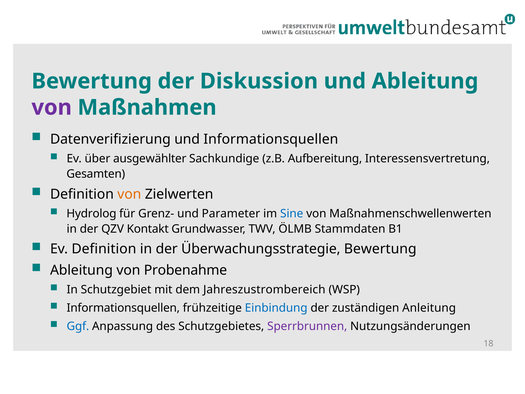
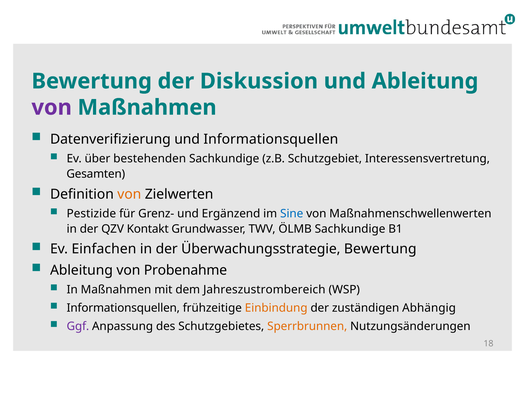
ausgewählter: ausgewählter -> bestehenden
Aufbereitung: Aufbereitung -> Schutzgebiet
Hydrolog: Hydrolog -> Pestizide
Parameter: Parameter -> Ergänzend
ÖLMB Stammdaten: Stammdaten -> Sachkundige
Ev Definition: Definition -> Einfachen
In Schutzgebiet: Schutzgebiet -> Maßnahmen
Einbindung colour: blue -> orange
Anleitung: Anleitung -> Abhängig
Ggf colour: blue -> purple
Sperrbrunnen colour: purple -> orange
